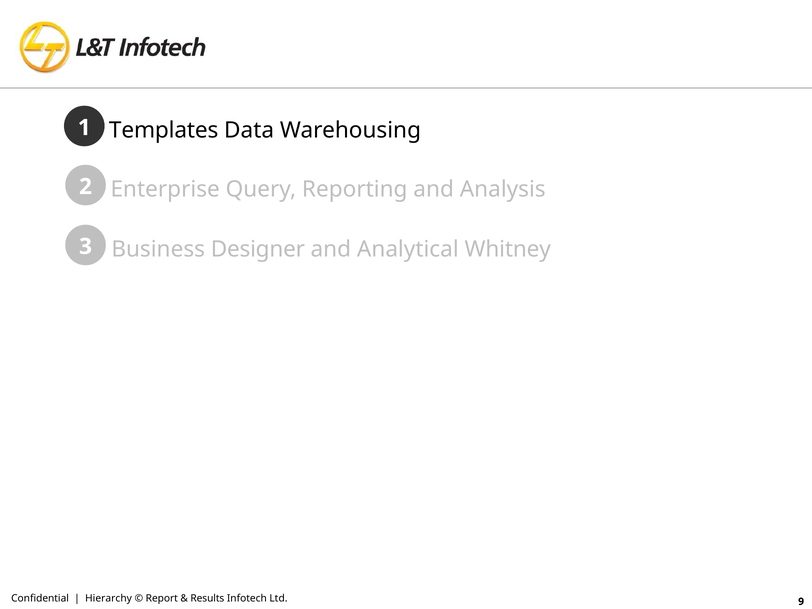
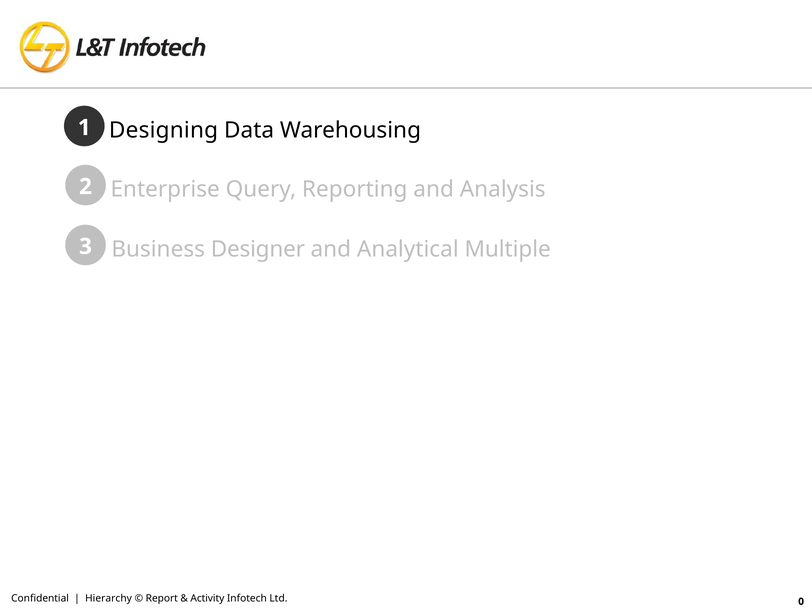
Templates: Templates -> Designing
Whitney: Whitney -> Multiple
Results: Results -> Activity
9: 9 -> 0
